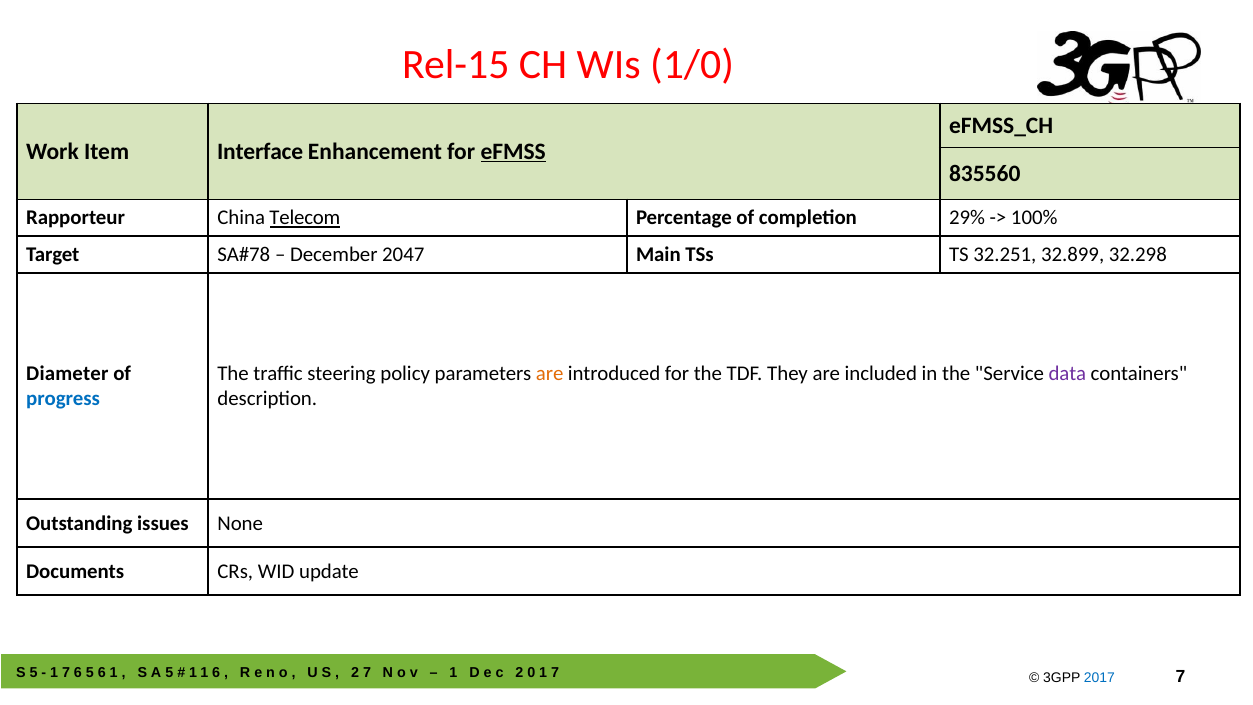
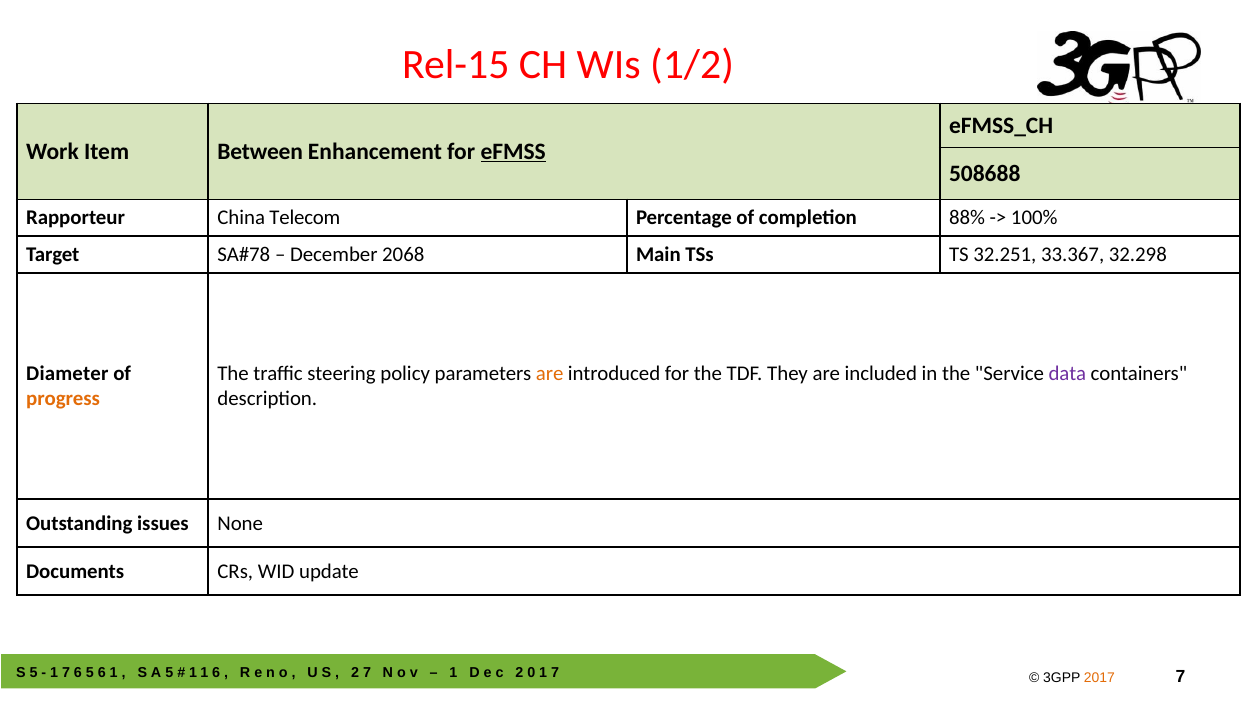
1/0: 1/0 -> 1/2
Interface: Interface -> Between
835560: 835560 -> 508688
Telecom underline: present -> none
29%: 29% -> 88%
2047: 2047 -> 2068
32.899: 32.899 -> 33.367
progress colour: blue -> orange
2017 colour: blue -> orange
